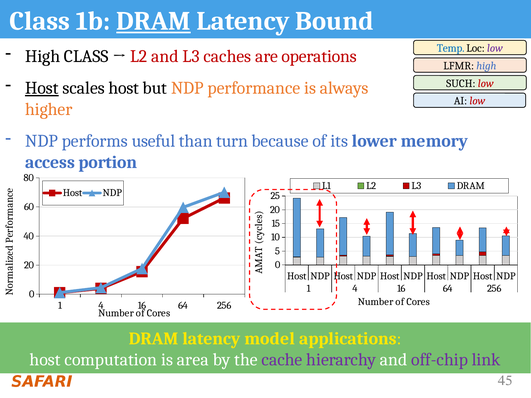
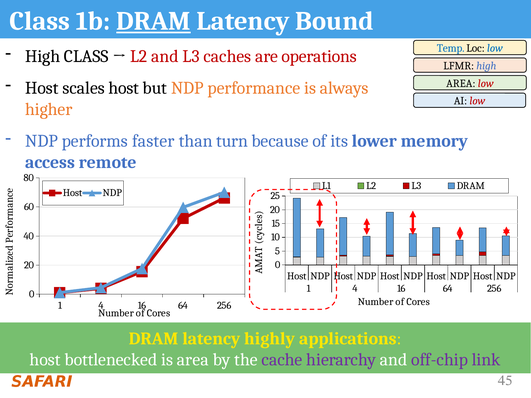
low at (495, 48) colour: purple -> blue
Host at (42, 88) underline: present -> none
SUCH at (461, 83): SUCH -> AREA
useful: useful -> faster
portion: portion -> remote
model: model -> highly
computation: computation -> bottlenecked
